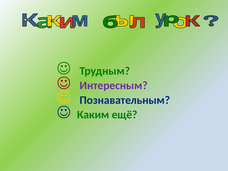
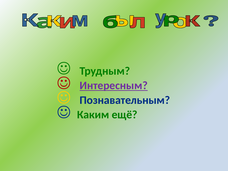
Интересным underline: none -> present
